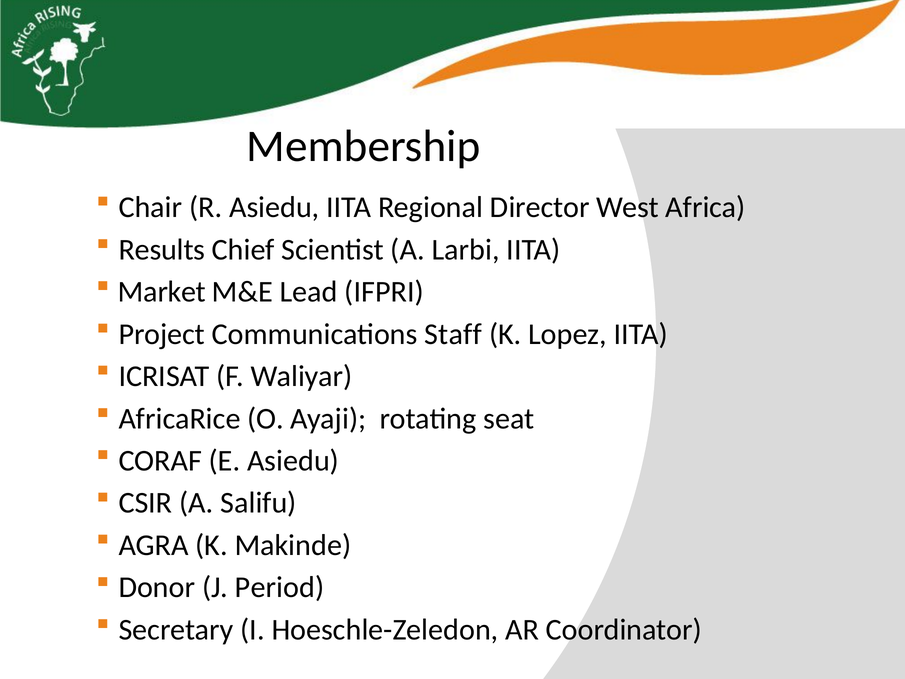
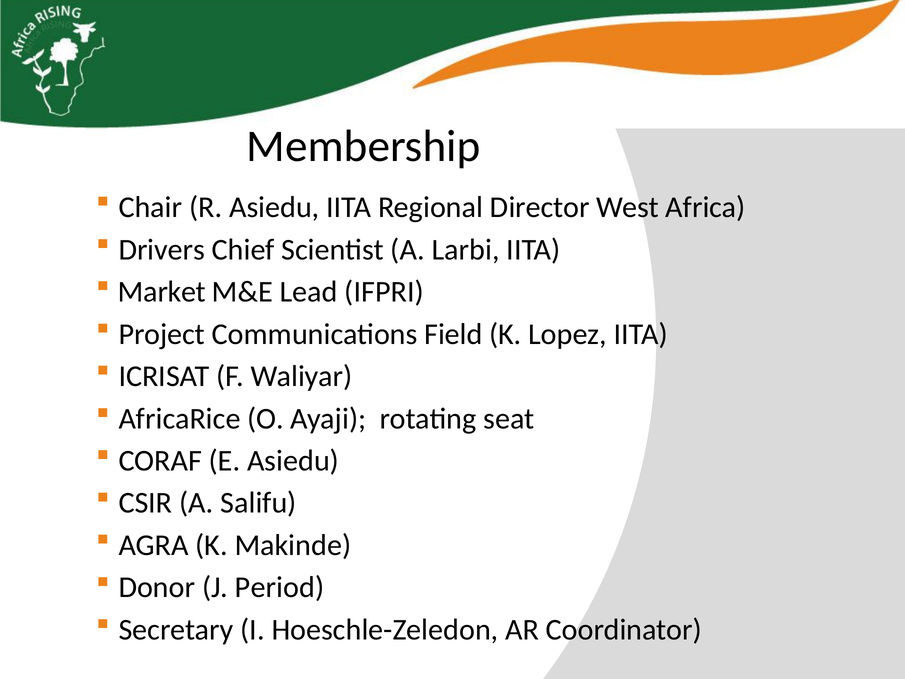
Results: Results -> Drivers
Staff: Staff -> Field
